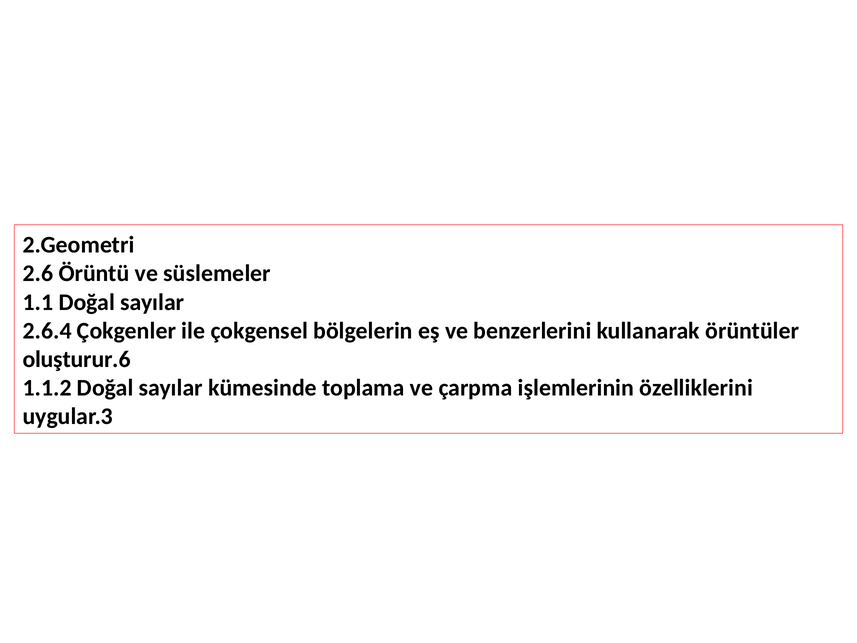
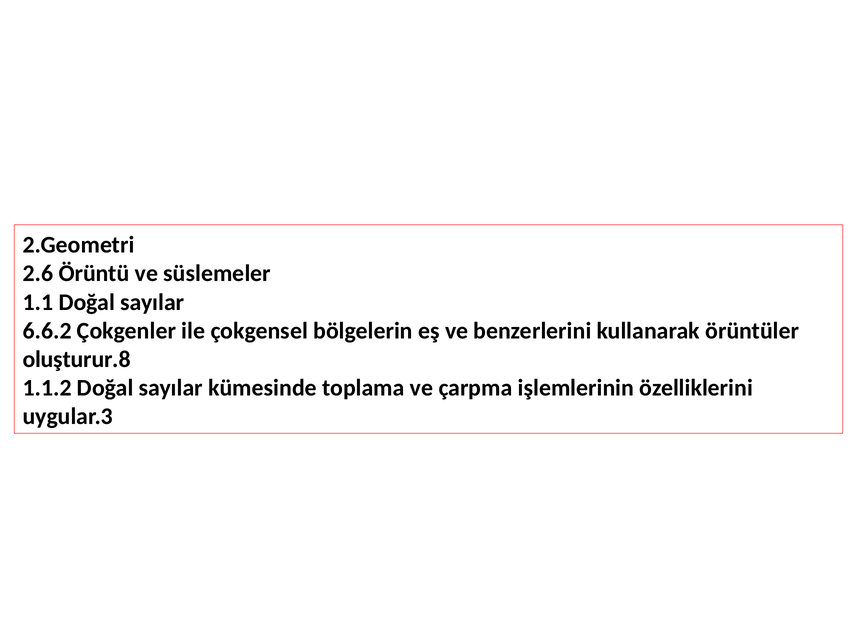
2.6.4: 2.6.4 -> 6.6.2
oluşturur.6: oluşturur.6 -> oluşturur.8
